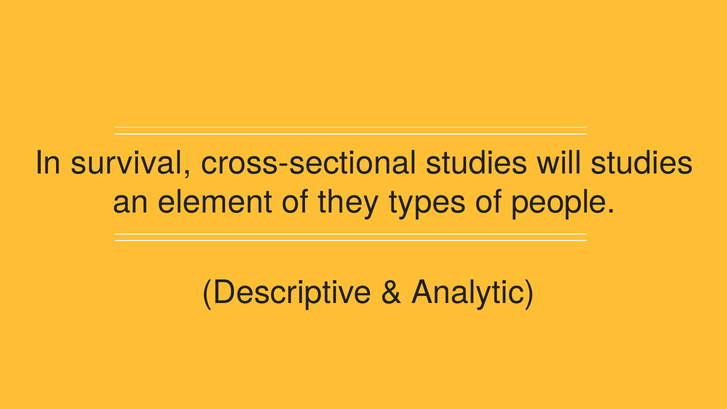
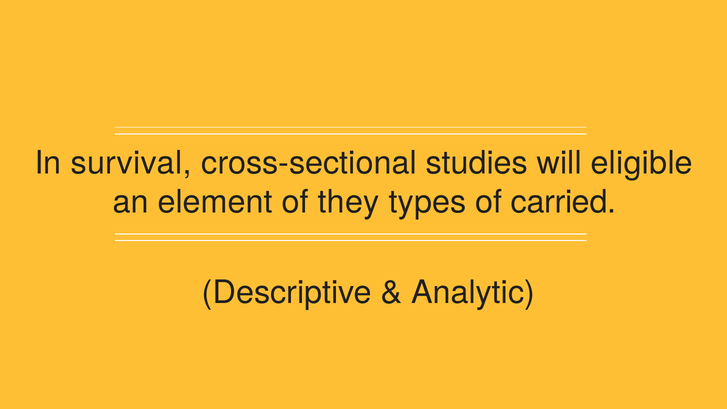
will studies: studies -> eligible
people: people -> carried
